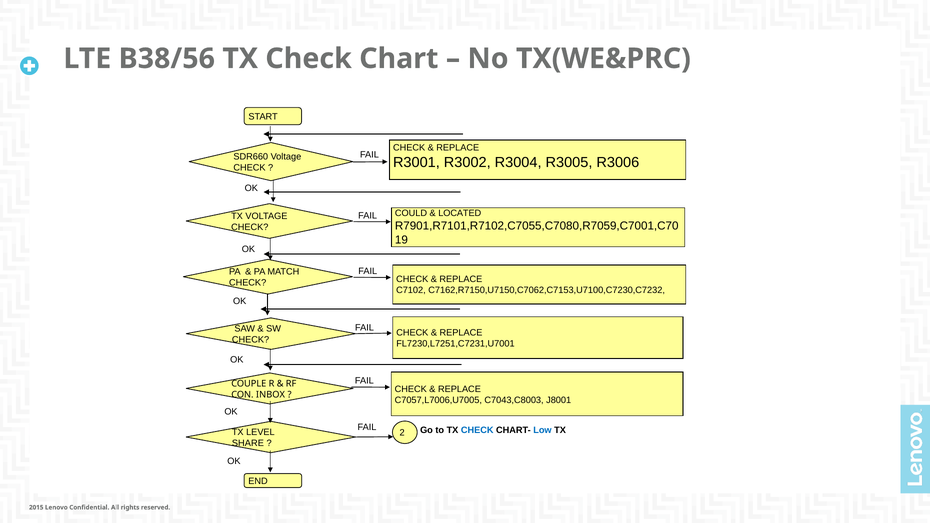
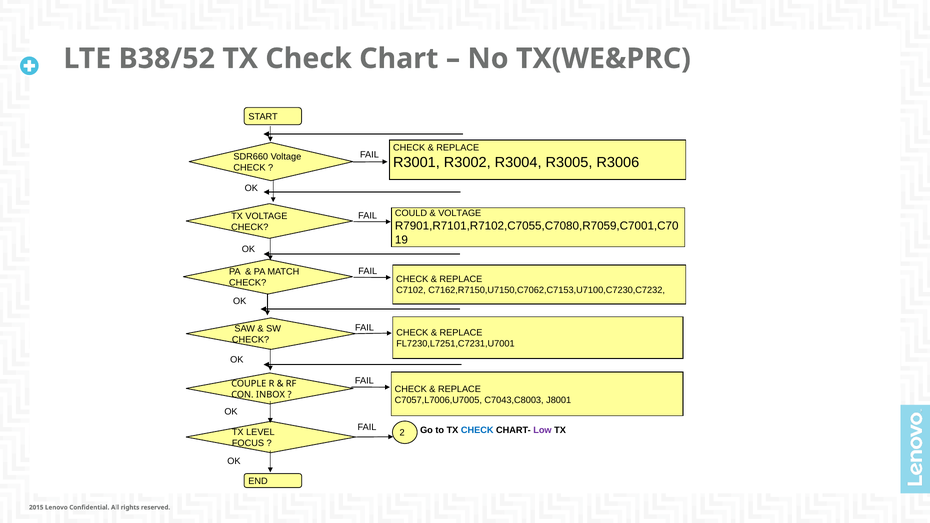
B38/56: B38/56 -> B38/52
LOCATED at (460, 213): LOCATED -> VOLTAGE
Low colour: blue -> purple
SHARE: SHARE -> FOCUS
